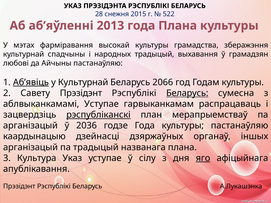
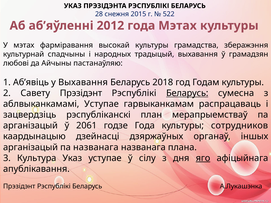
2013: 2013 -> 2012
года Плана: Плана -> Мэтах
Аб’явіць underline: present -> none
у Культурнай: Культурнай -> Выхавання
2066: 2066 -> 2018
рэспубліканскі underline: present -> none
2036: 2036 -> 2061
культуры пастанаўляю: пастанаўляю -> сотрудников
па традыцый: традыцый -> названага
